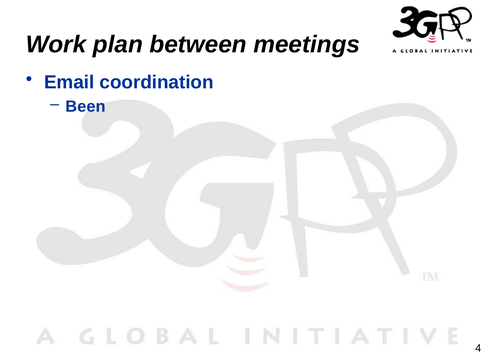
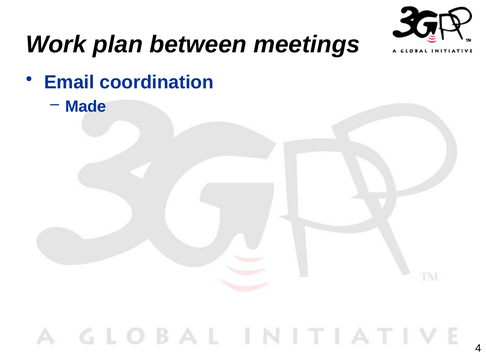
Been: Been -> Made
